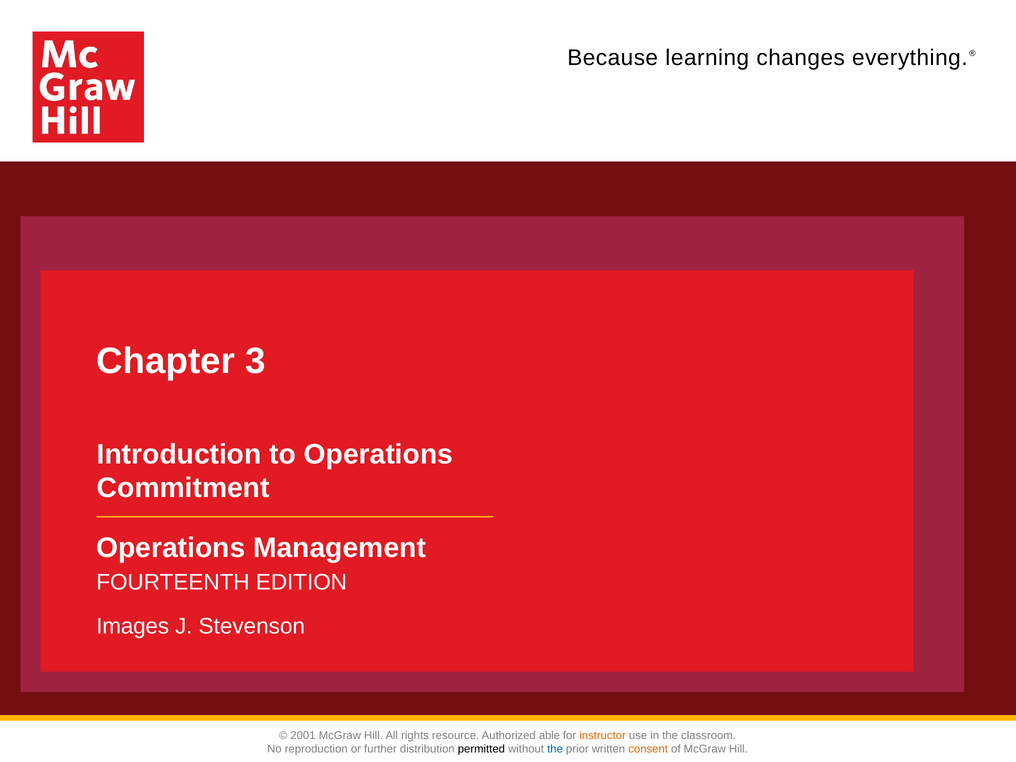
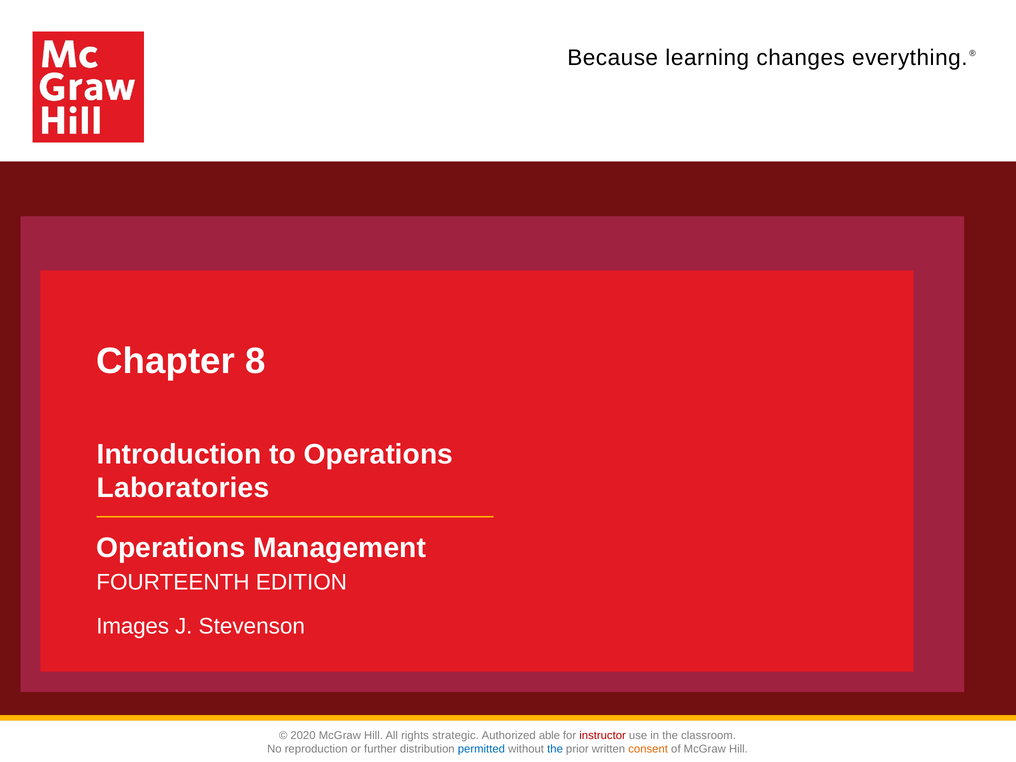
3: 3 -> 8
Commitment: Commitment -> Laboratories
2001: 2001 -> 2020
resource: resource -> strategic
instructor colour: orange -> red
permitted colour: black -> blue
